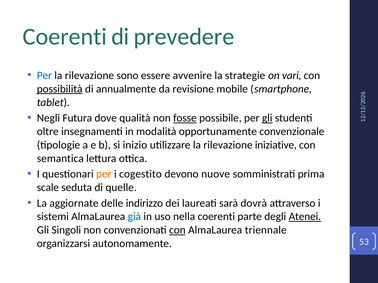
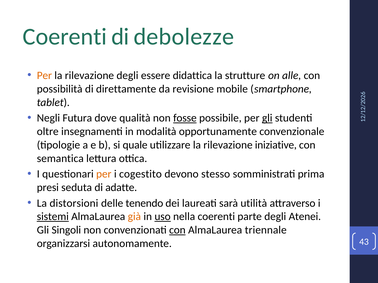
prevedere: prevedere -> debolezze
Per at (44, 76) colour: blue -> orange
rilevazione sono: sono -> degli
avvenire: avvenire -> didattica
strategie: strategie -> strutture
vari: vari -> alle
possibilità underline: present -> none
annualmente: annualmente -> direttamente
inizio: inizio -> quale
nuove: nuove -> stesso
scale: scale -> presi
quelle: quelle -> adatte
aggiornate: aggiornate -> distorsioni
indirizzo: indirizzo -> tenendo
dovrà: dovrà -> utilità
sistemi underline: none -> present
già colour: blue -> orange
uso underline: none -> present
Atenei underline: present -> none
53: 53 -> 43
